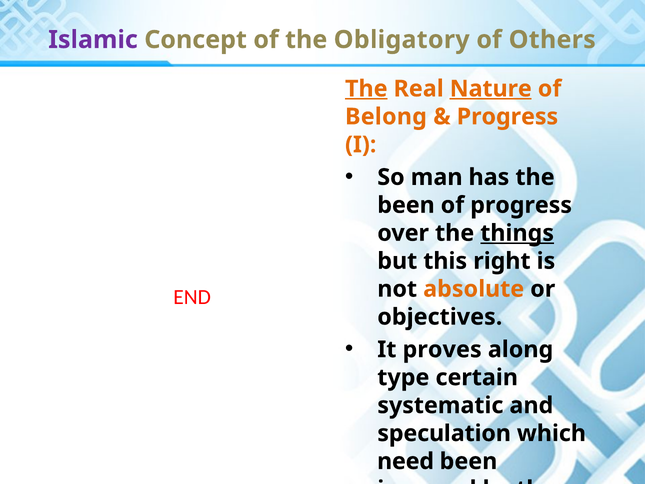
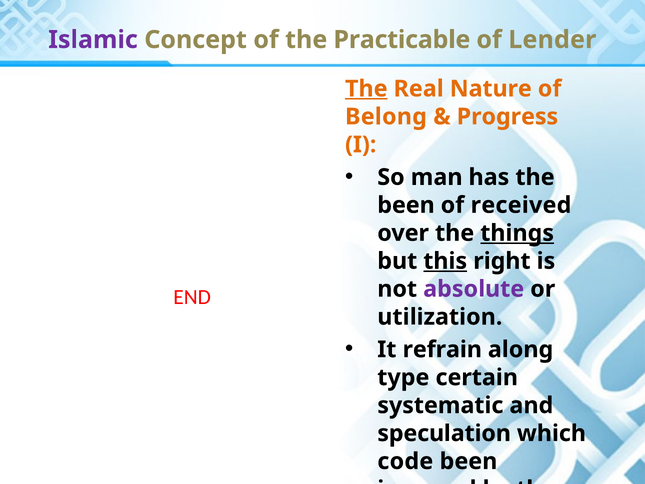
Obligatory: Obligatory -> Practicable
Others: Others -> Lender
Nature underline: present -> none
of progress: progress -> received
this underline: none -> present
absolute colour: orange -> purple
objectives: objectives -> utilization
proves: proves -> refrain
need: need -> code
